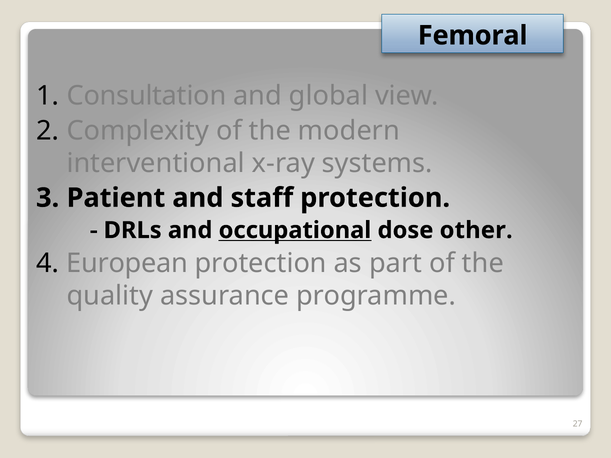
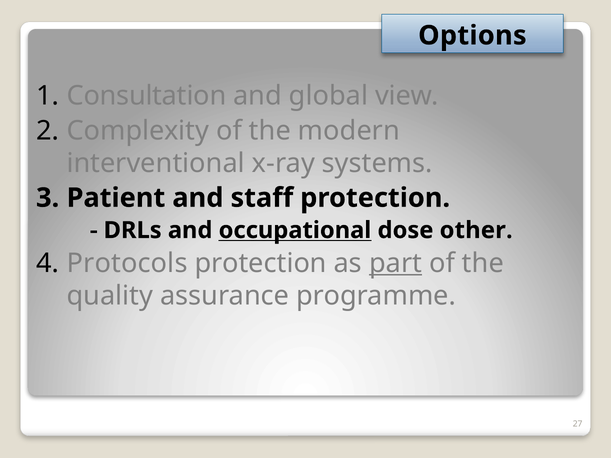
Femoral: Femoral -> Options
European: European -> Protocols
part underline: none -> present
